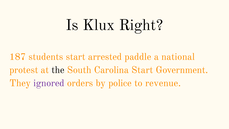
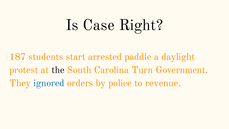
Klux: Klux -> Case
national: national -> daylight
Carolina Start: Start -> Turn
ignored colour: purple -> blue
